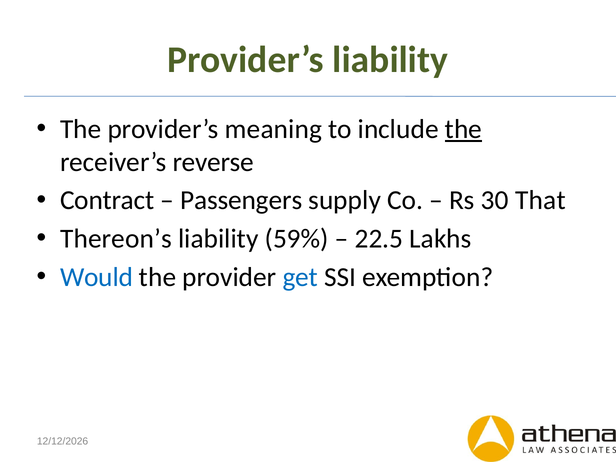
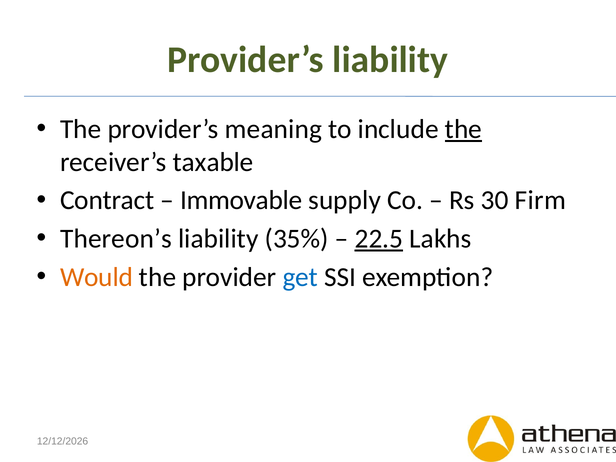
reverse: reverse -> taxable
Passengers: Passengers -> Immovable
That: That -> Firm
59%: 59% -> 35%
22.5 underline: none -> present
Would colour: blue -> orange
